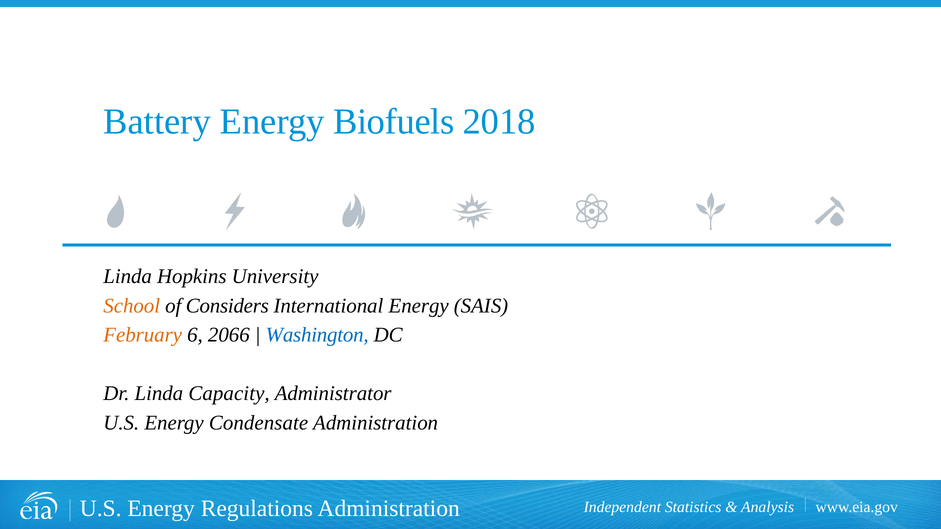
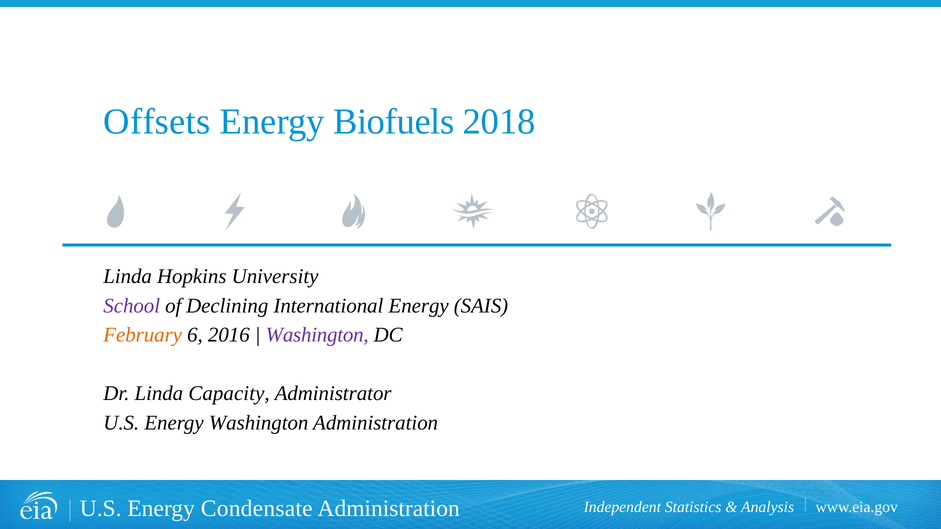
Battery: Battery -> Offsets
School colour: orange -> purple
Considers: Considers -> Declining
2066: 2066 -> 2016
Washington at (317, 335) colour: blue -> purple
Energy Condensate: Condensate -> Washington
Regulations: Regulations -> Condensate
